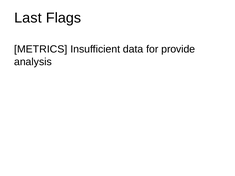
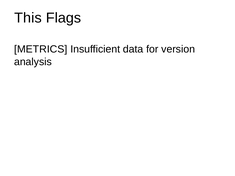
Last: Last -> This
provide: provide -> version
